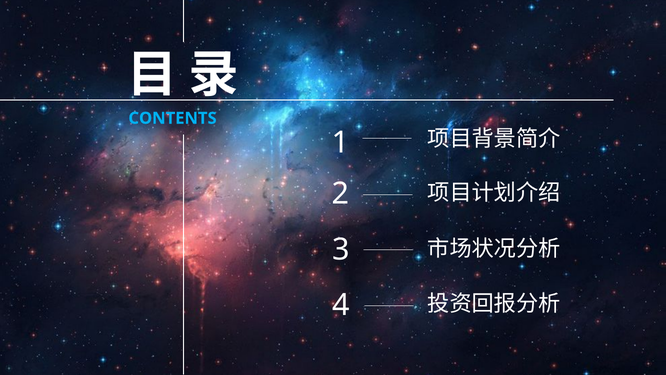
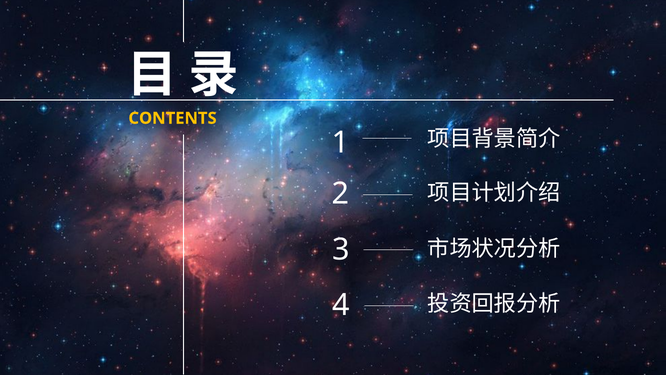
CONTENTS colour: light blue -> yellow
